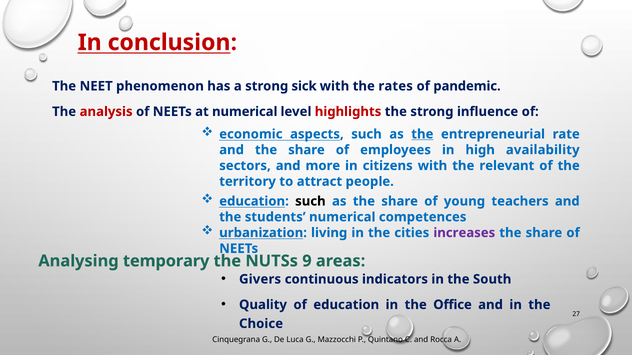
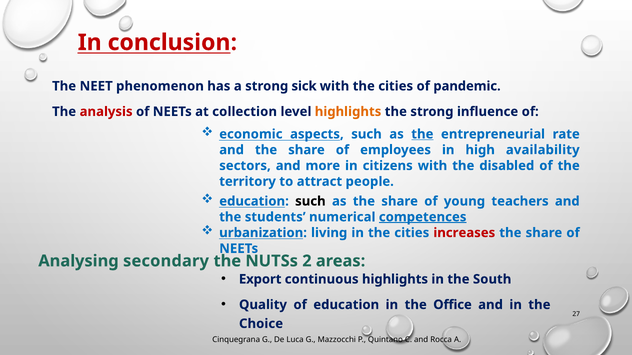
with the rates: rates -> cities
at numerical: numerical -> collection
highlights at (348, 112) colour: red -> orange
relevant: relevant -> disabled
competences underline: none -> present
increases colour: purple -> red
temporary: temporary -> secondary
9: 9 -> 2
Givers: Givers -> Export
continuous indicators: indicators -> highlights
